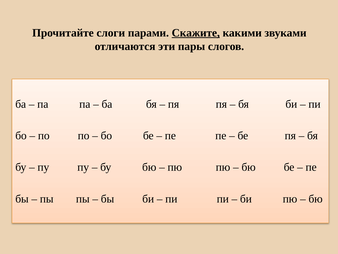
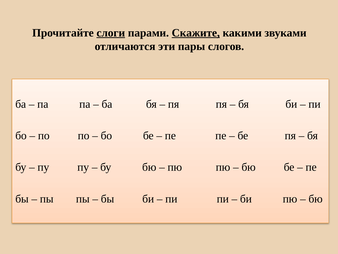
слоги underline: none -> present
